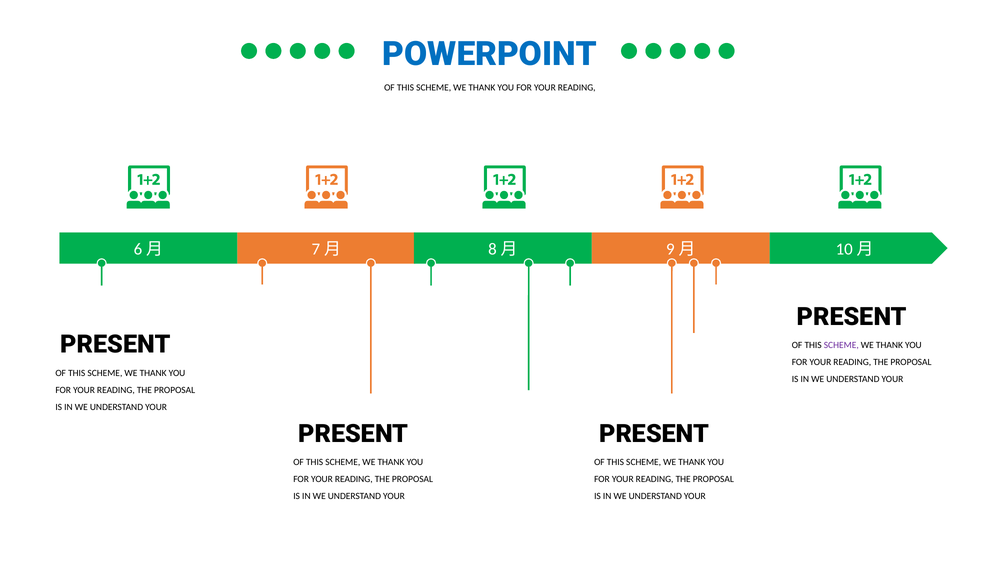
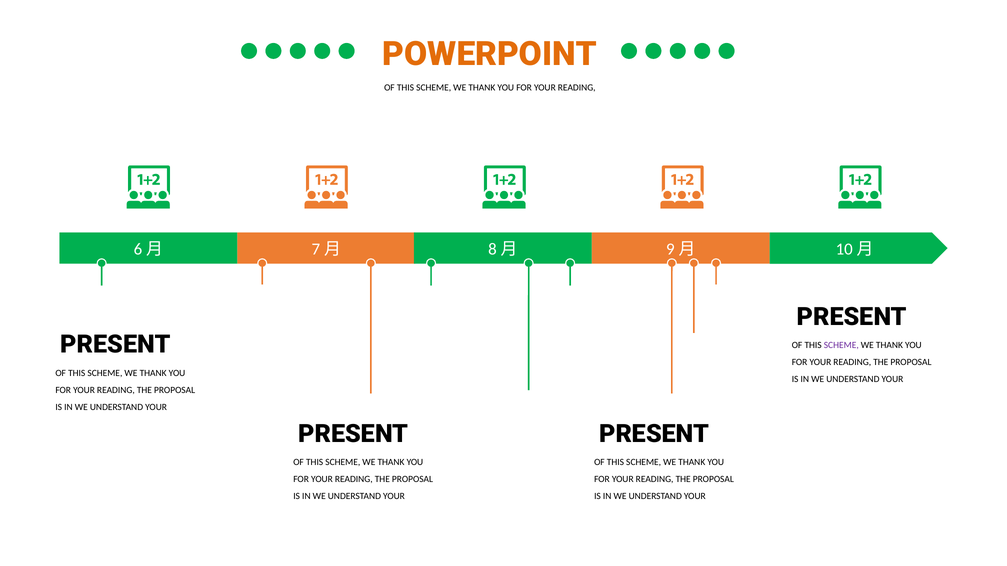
POWERPOINT colour: blue -> orange
